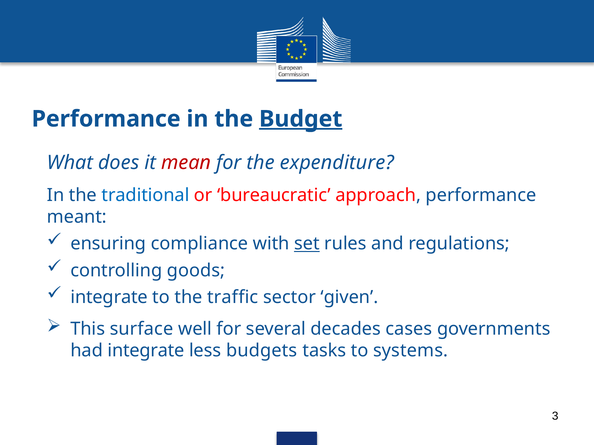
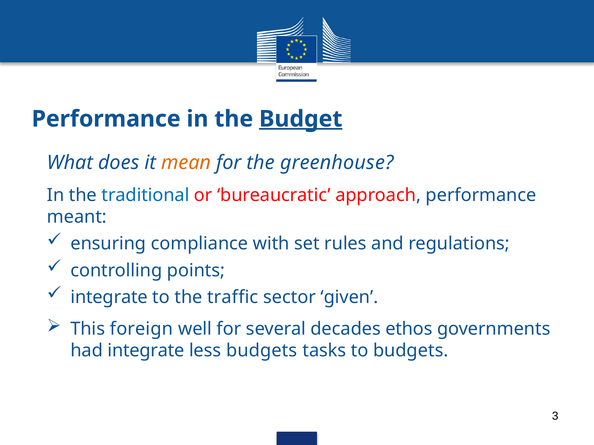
mean colour: red -> orange
expenditure: expenditure -> greenhouse
set underline: present -> none
goods: goods -> points
surface: surface -> foreign
cases: cases -> ethos
to systems: systems -> budgets
